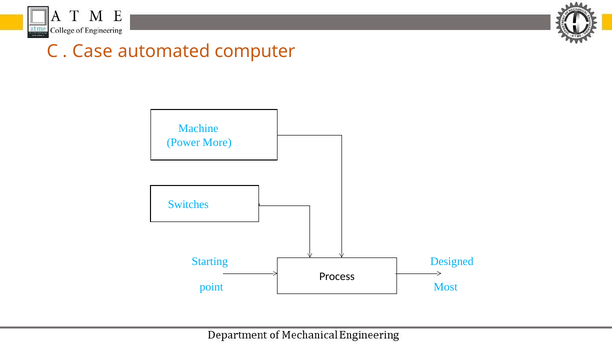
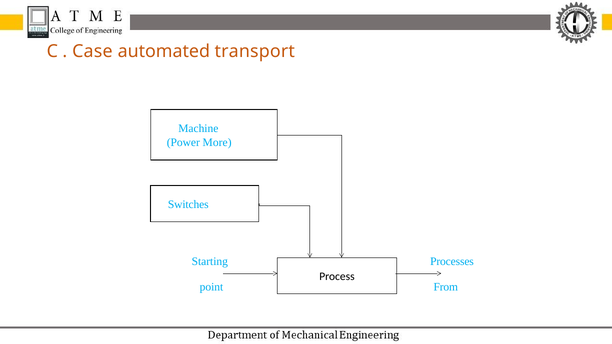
computer: computer -> transport
Designed: Designed -> Processes
Most: Most -> From
